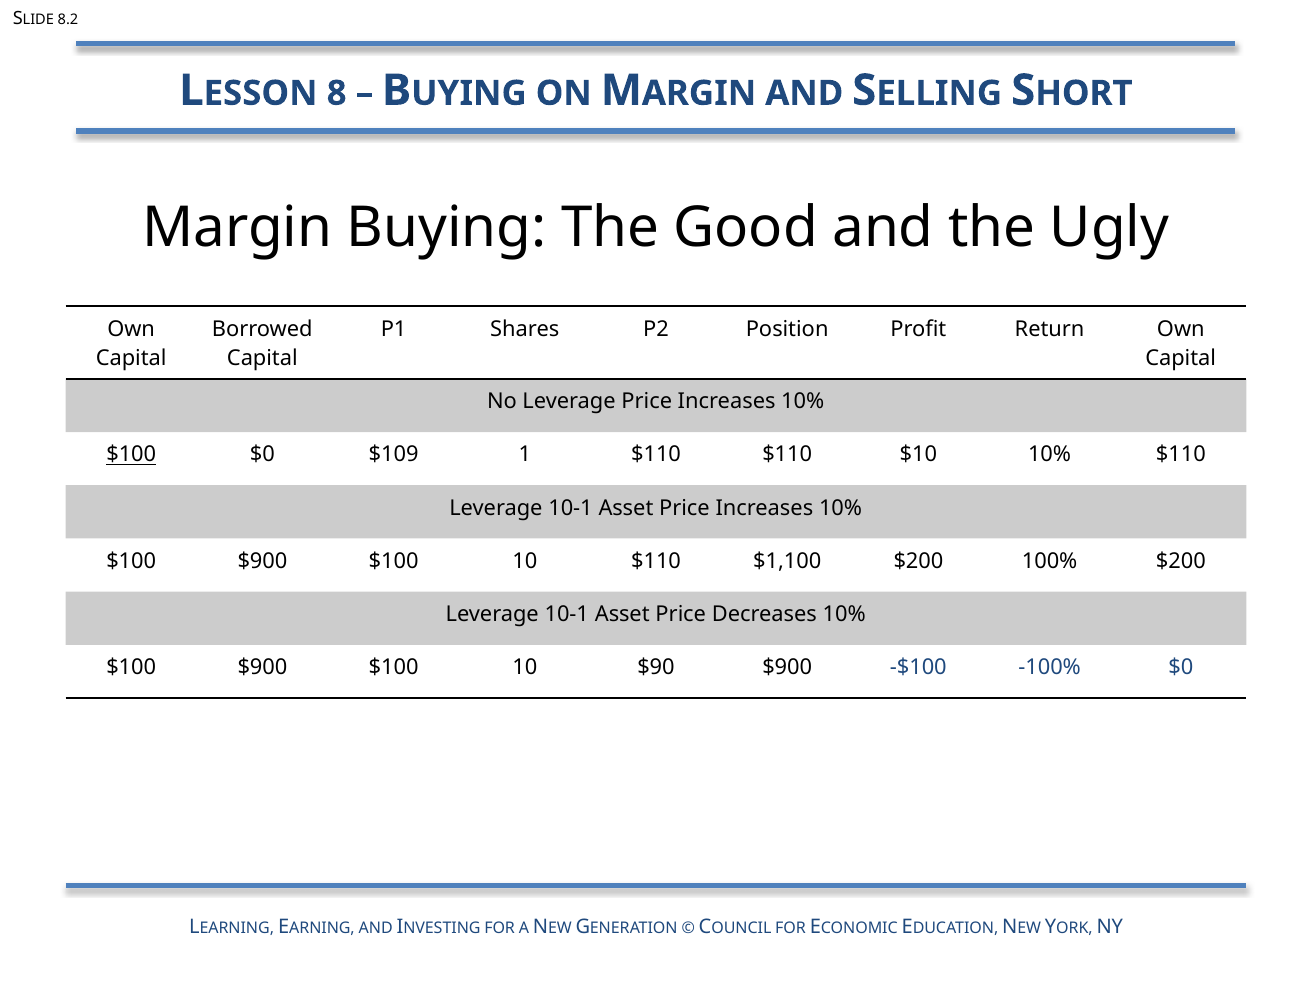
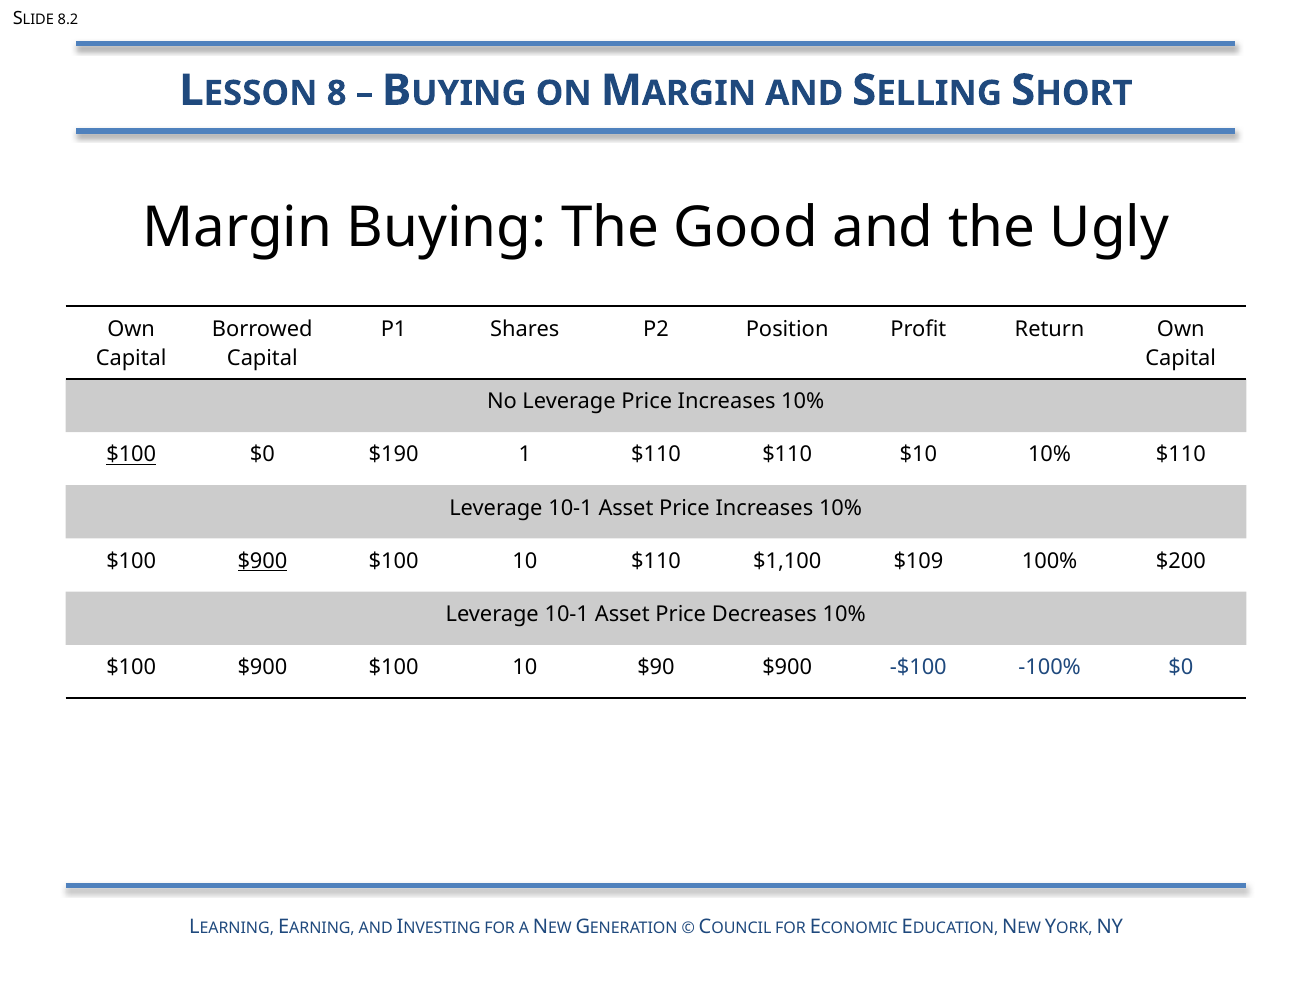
$109: $109 -> $190
$900 at (262, 561) underline: none -> present
$1,100 $200: $200 -> $109
